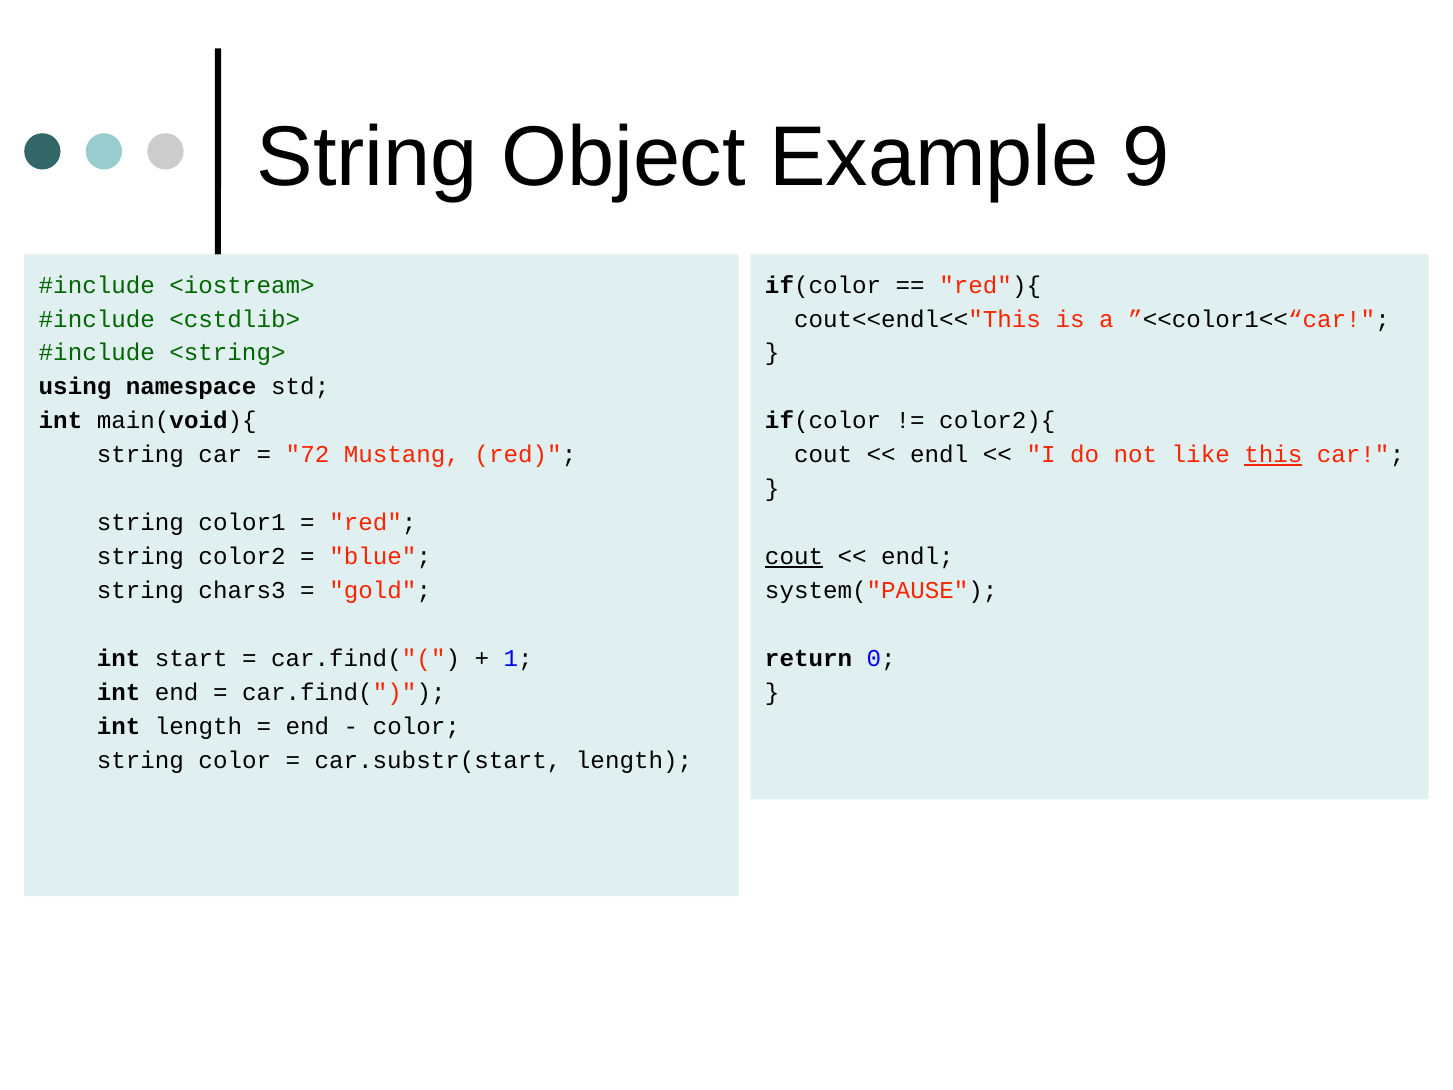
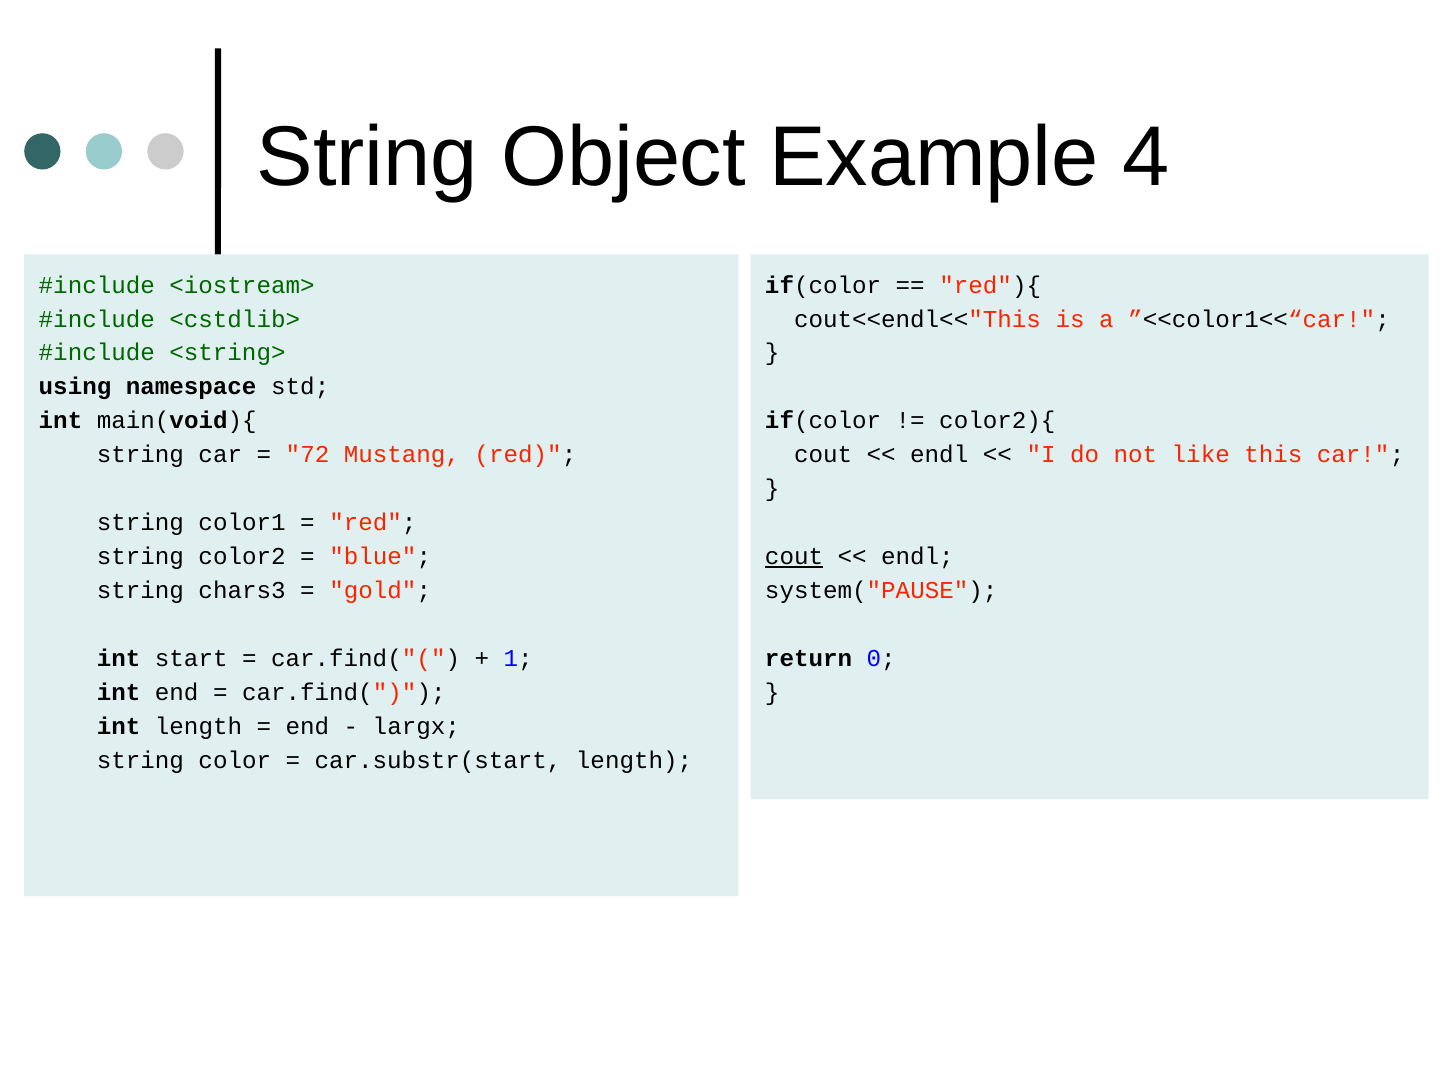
9: 9 -> 4
this underline: present -> none
color at (416, 726): color -> largx
